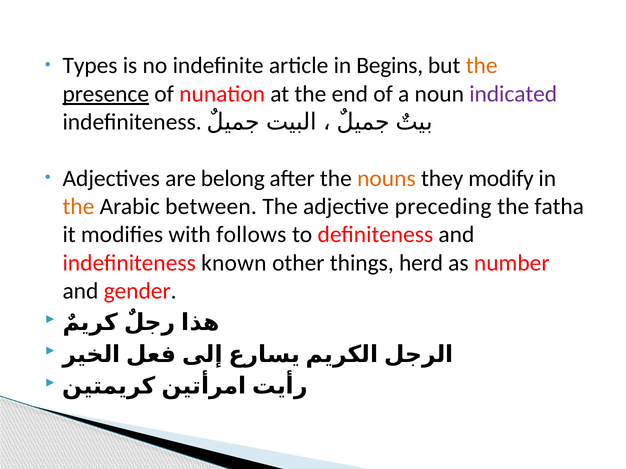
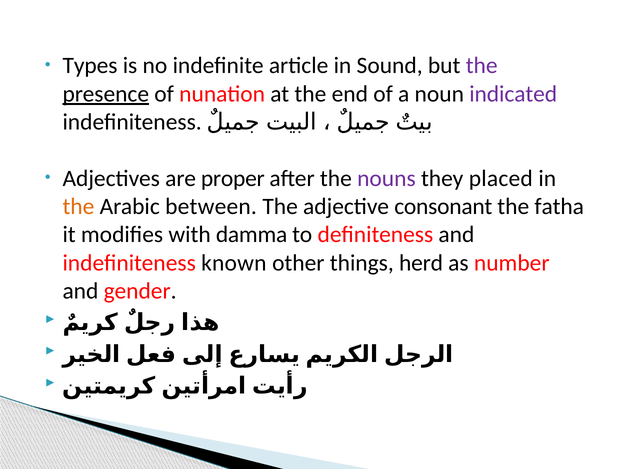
Begins: Begins -> Sound
the at (482, 66) colour: orange -> purple
belong: belong -> proper
nouns colour: orange -> purple
modify: modify -> placed
preceding: preceding -> consonant
follows: follows -> damma
